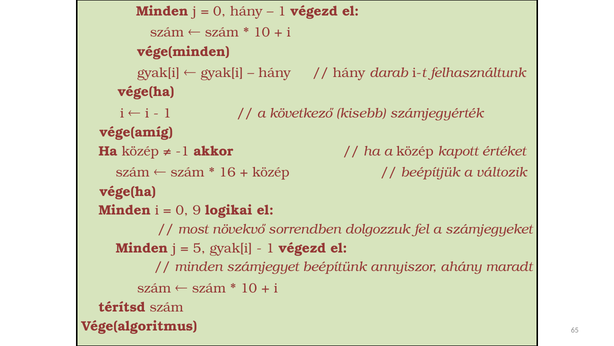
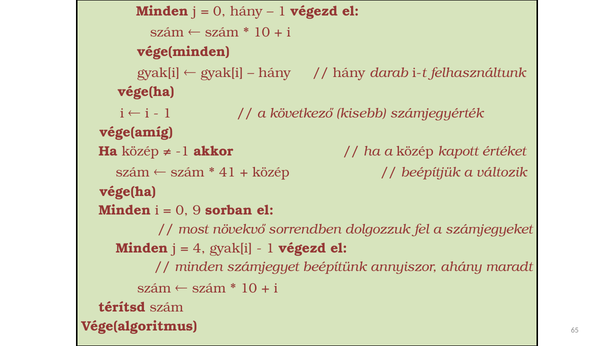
16: 16 -> 41
logikai: logikai -> sorban
5: 5 -> 4
